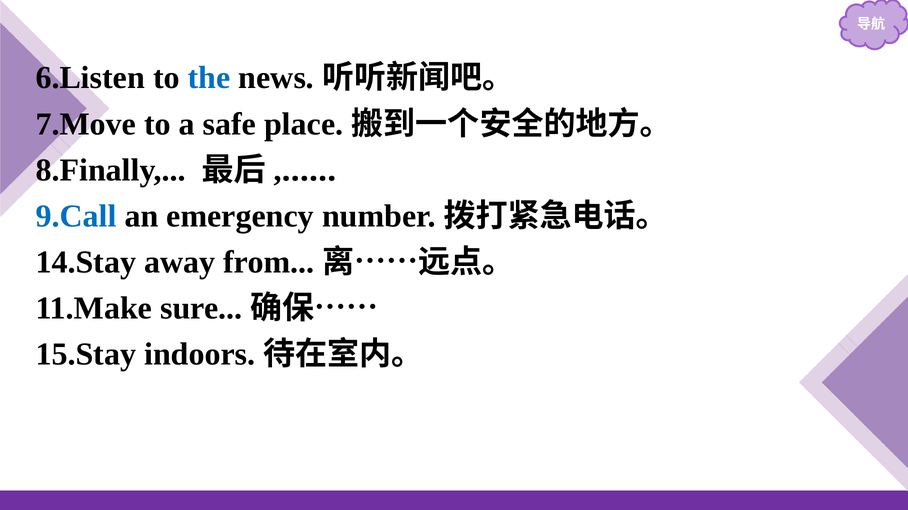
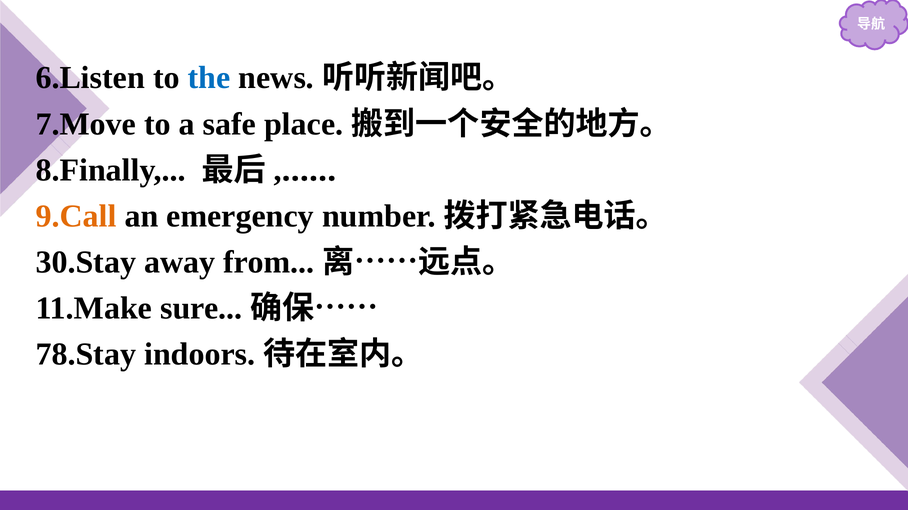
9.Call colour: blue -> orange
14.Stay: 14.Stay -> 30.Stay
15.Stay: 15.Stay -> 78.Stay
